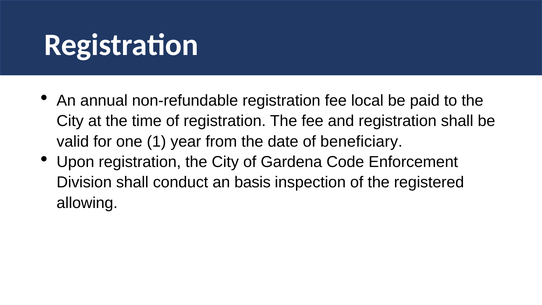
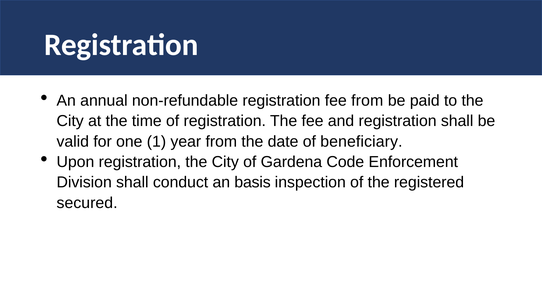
fee local: local -> from
allowing: allowing -> secured
